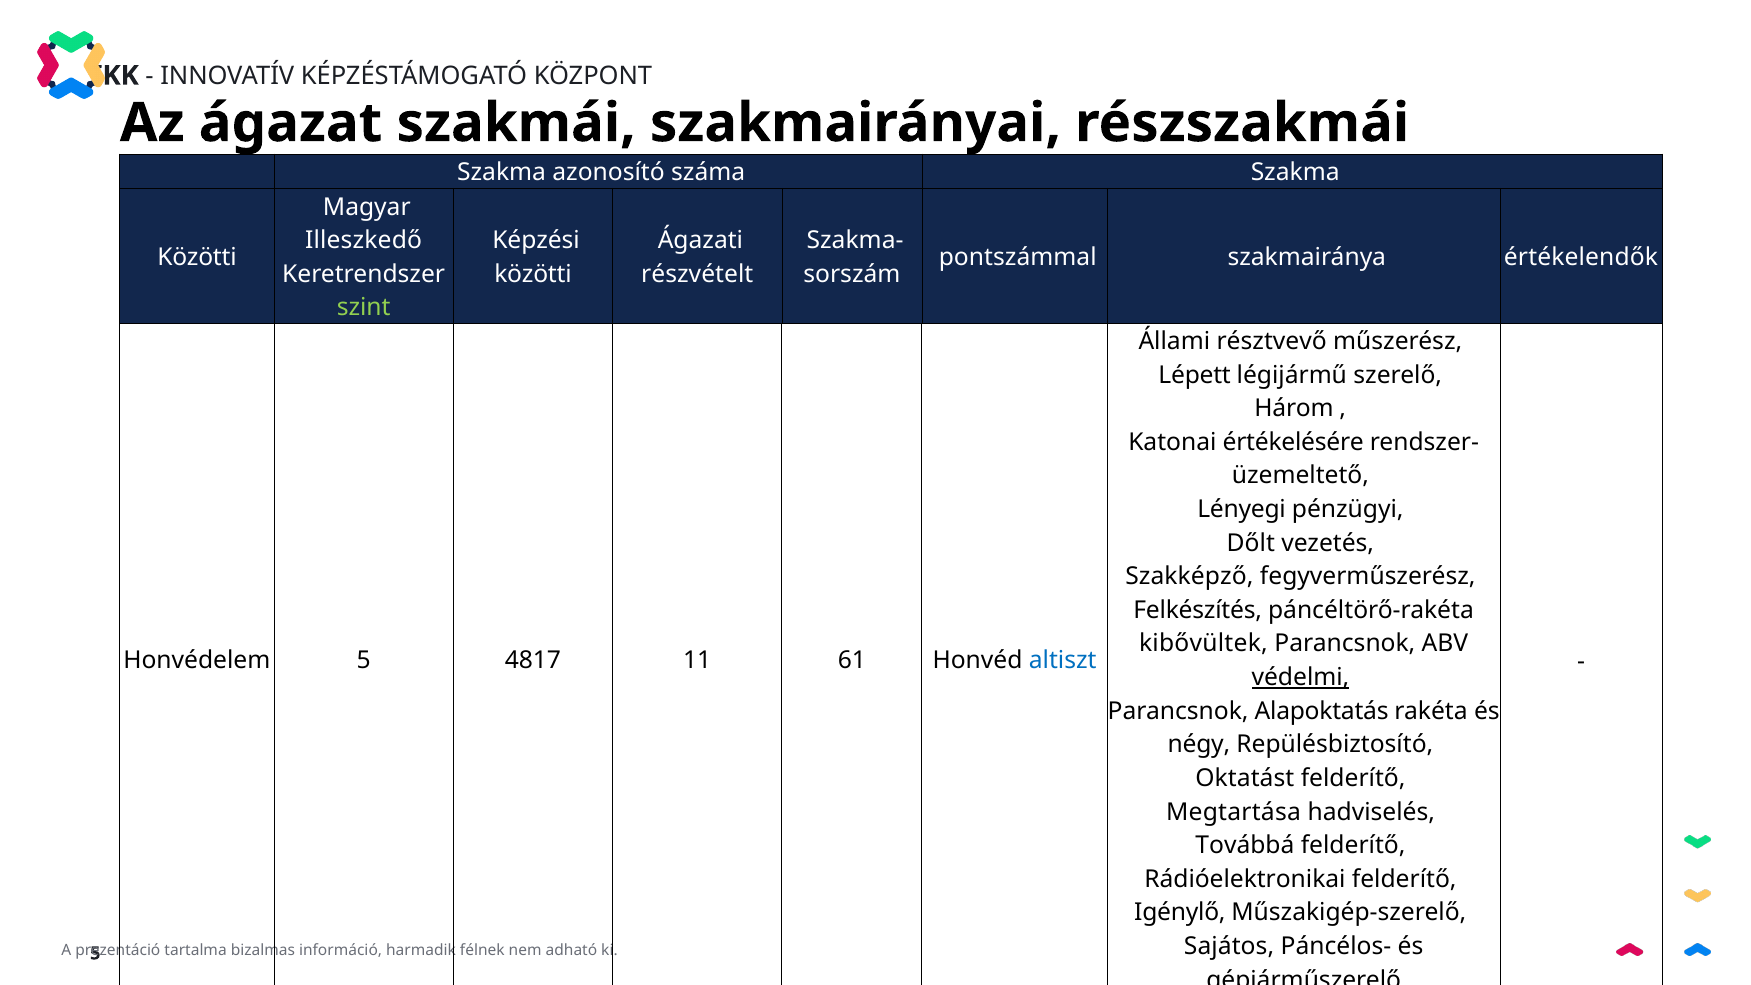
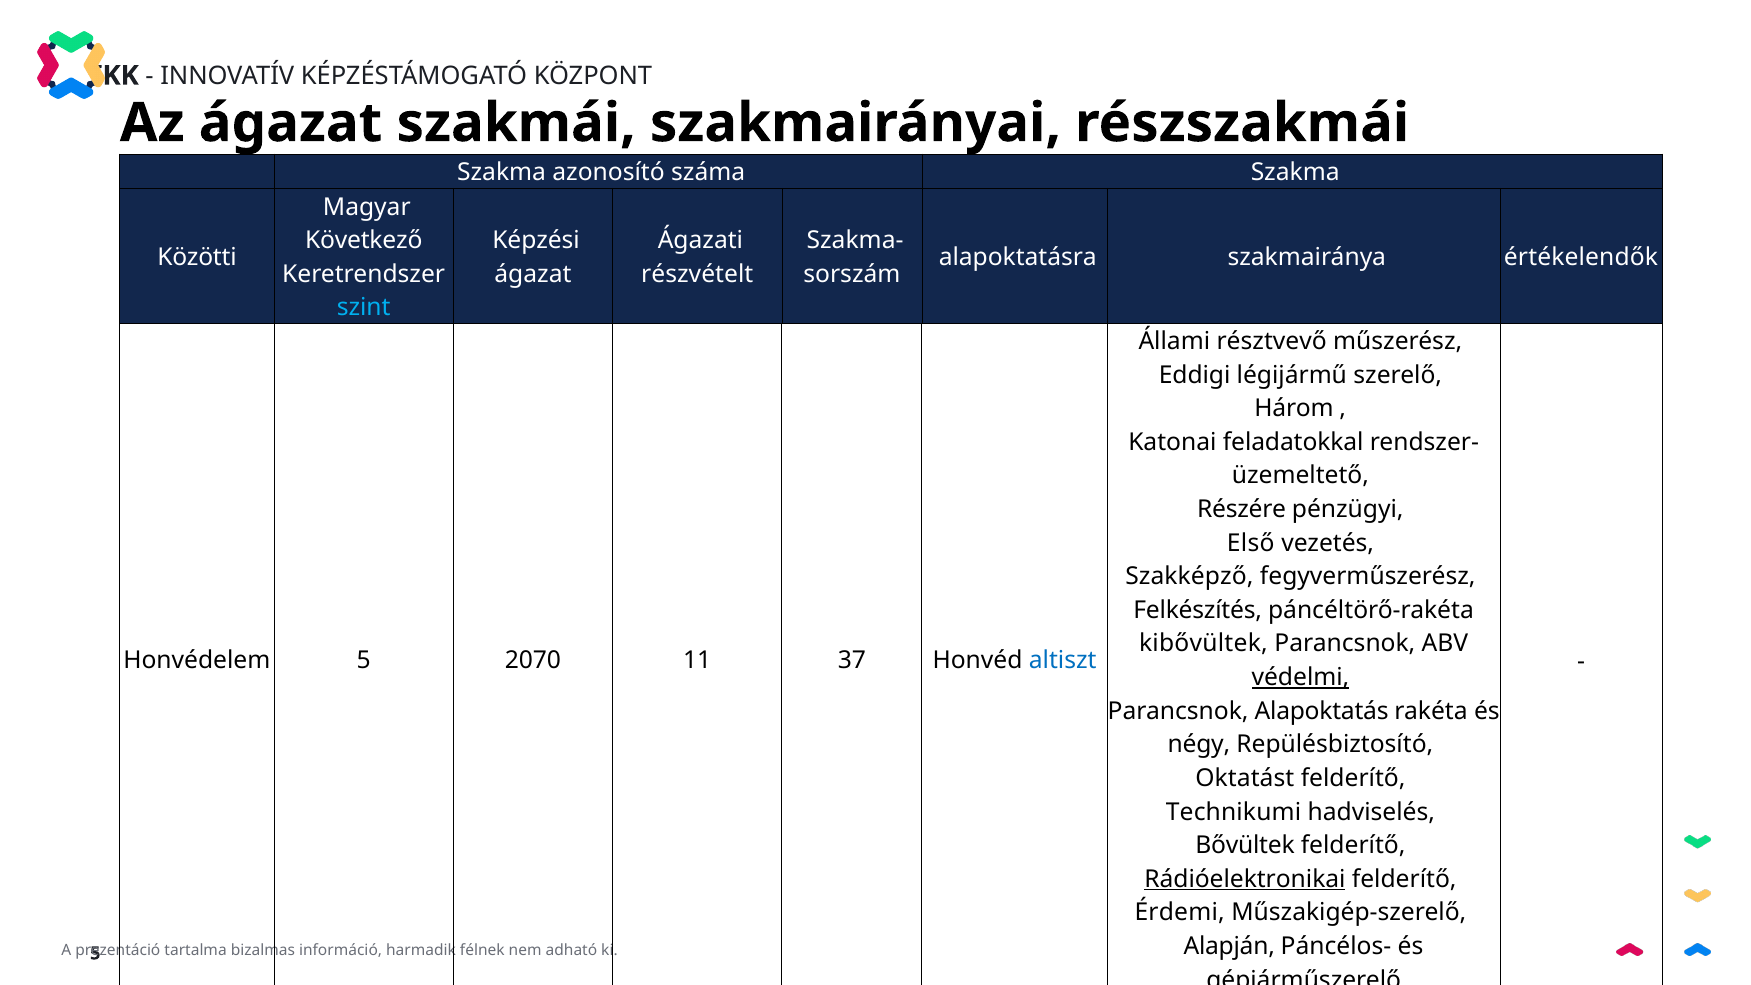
Illeszkedő: Illeszkedő -> Következő
pontszámmal: pontszámmal -> alapoktatásra
közötti at (533, 274): közötti -> ágazat
szint colour: light green -> light blue
Lépett: Lépett -> Eddigi
értékelésére: értékelésére -> feladatokkal
Lényegi: Lényegi -> Részére
Dőlt: Dőlt -> Első
4817: 4817 -> 2070
61: 61 -> 37
Megtartása: Megtartása -> Technikumi
Továbbá: Továbbá -> Bővültek
Rádióelektronikai underline: none -> present
Igénylő: Igénylő -> Érdemi
Sajátos: Sajátos -> Alapján
